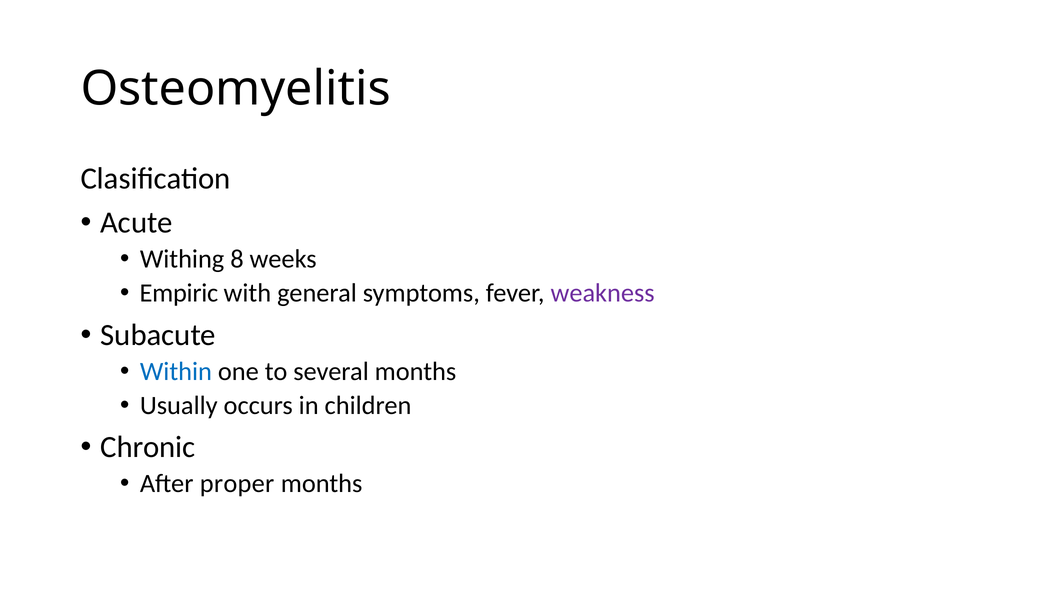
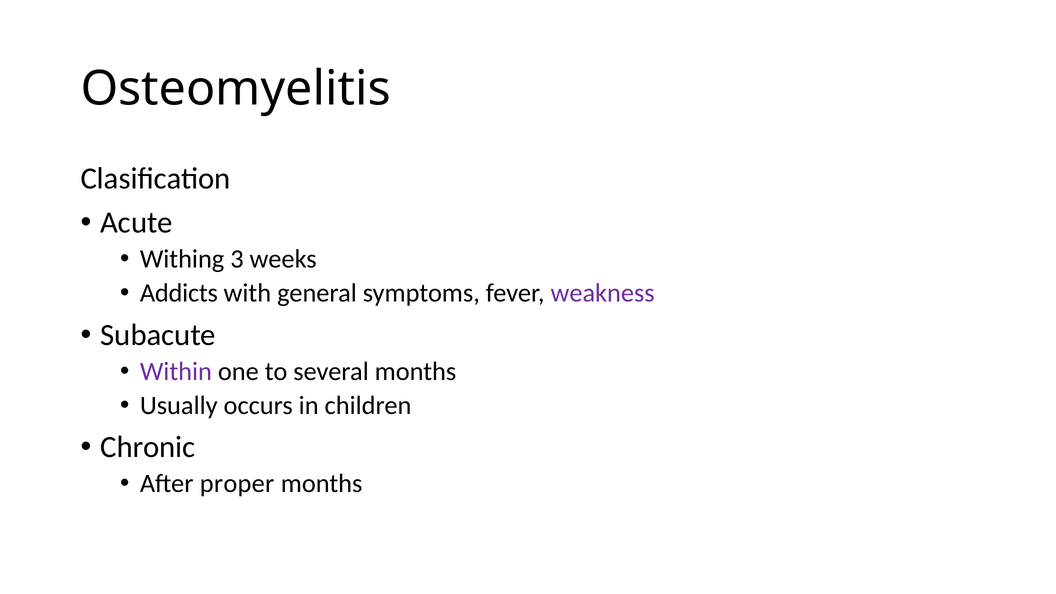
8: 8 -> 3
Empiric: Empiric -> Addicts
Within colour: blue -> purple
